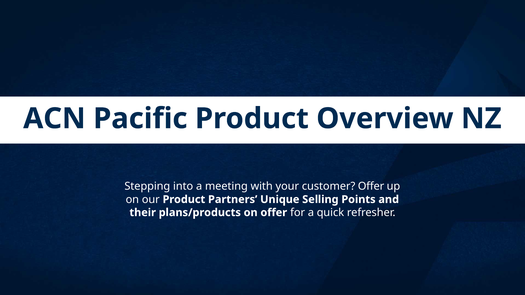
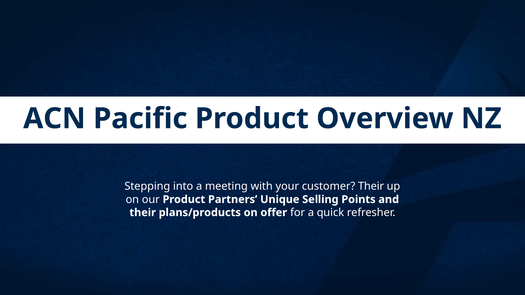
customer Offer: Offer -> Their
